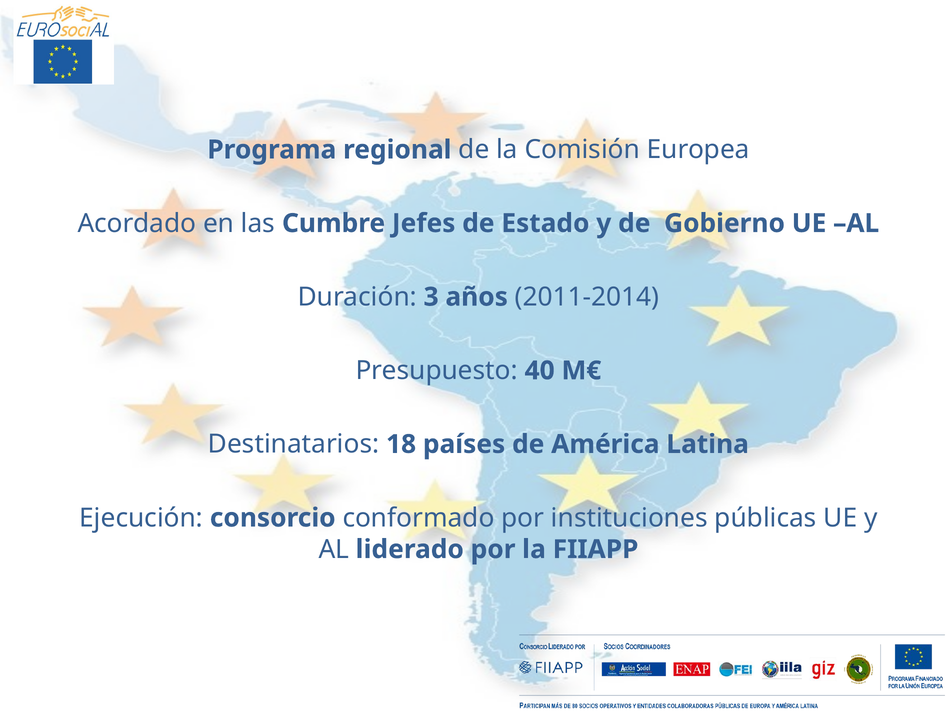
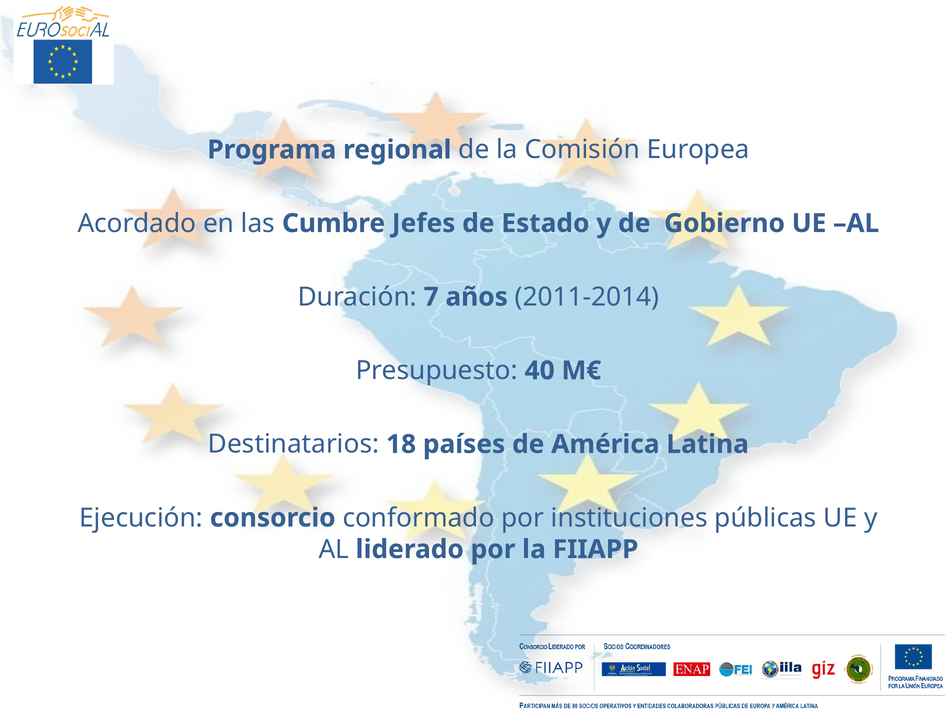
3: 3 -> 7
